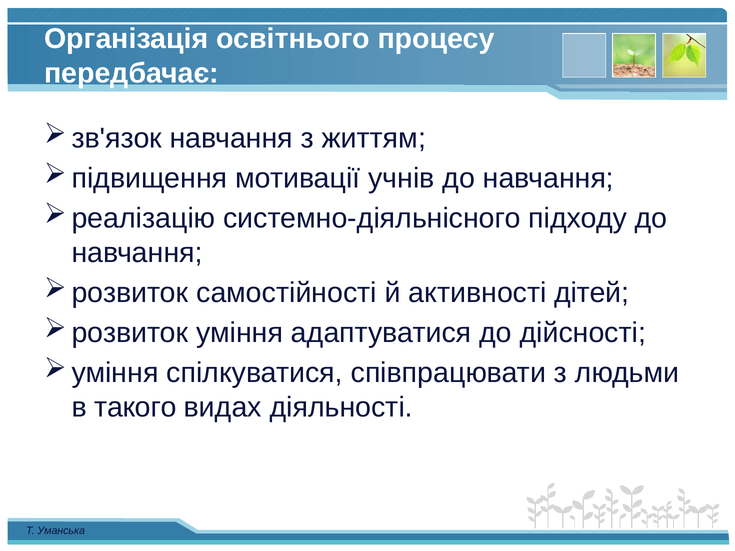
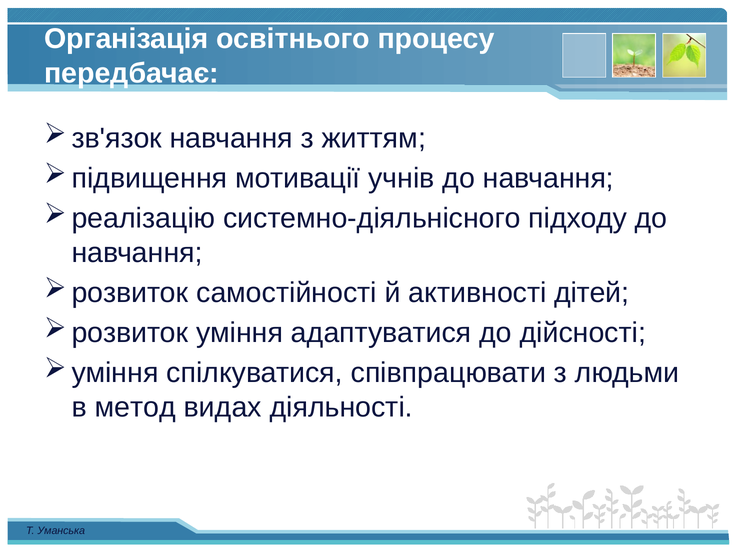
такого: такого -> метод
